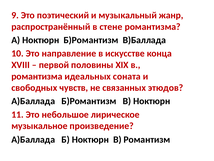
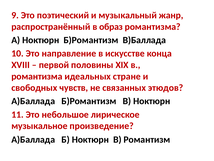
стене: стене -> образ
соната: соната -> стране
